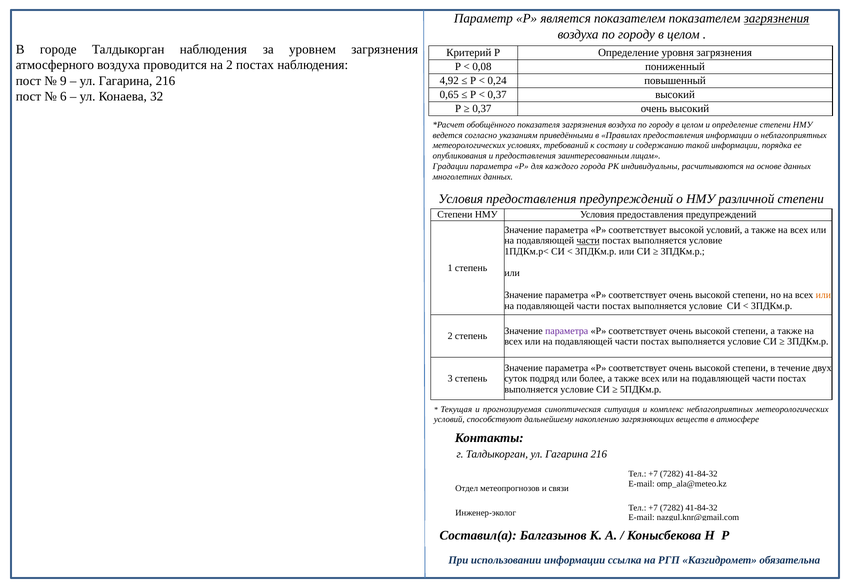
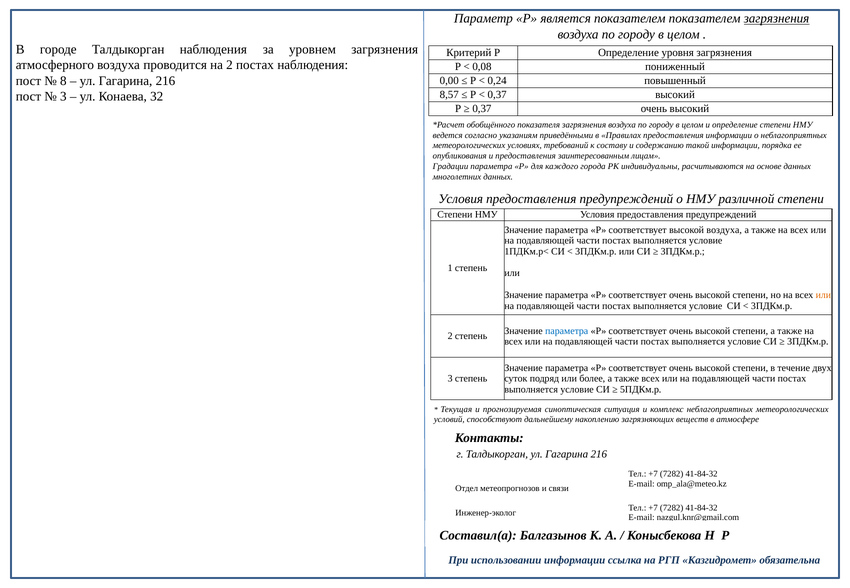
9: 9 -> 8
4,92: 4,92 -> 0,00
0,65: 0,65 -> 8,57
6 at (63, 96): 6 -> 3
высокой условий: условий -> воздуха
части at (588, 241) underline: present -> none
параметра at (567, 331) colour: purple -> blue
